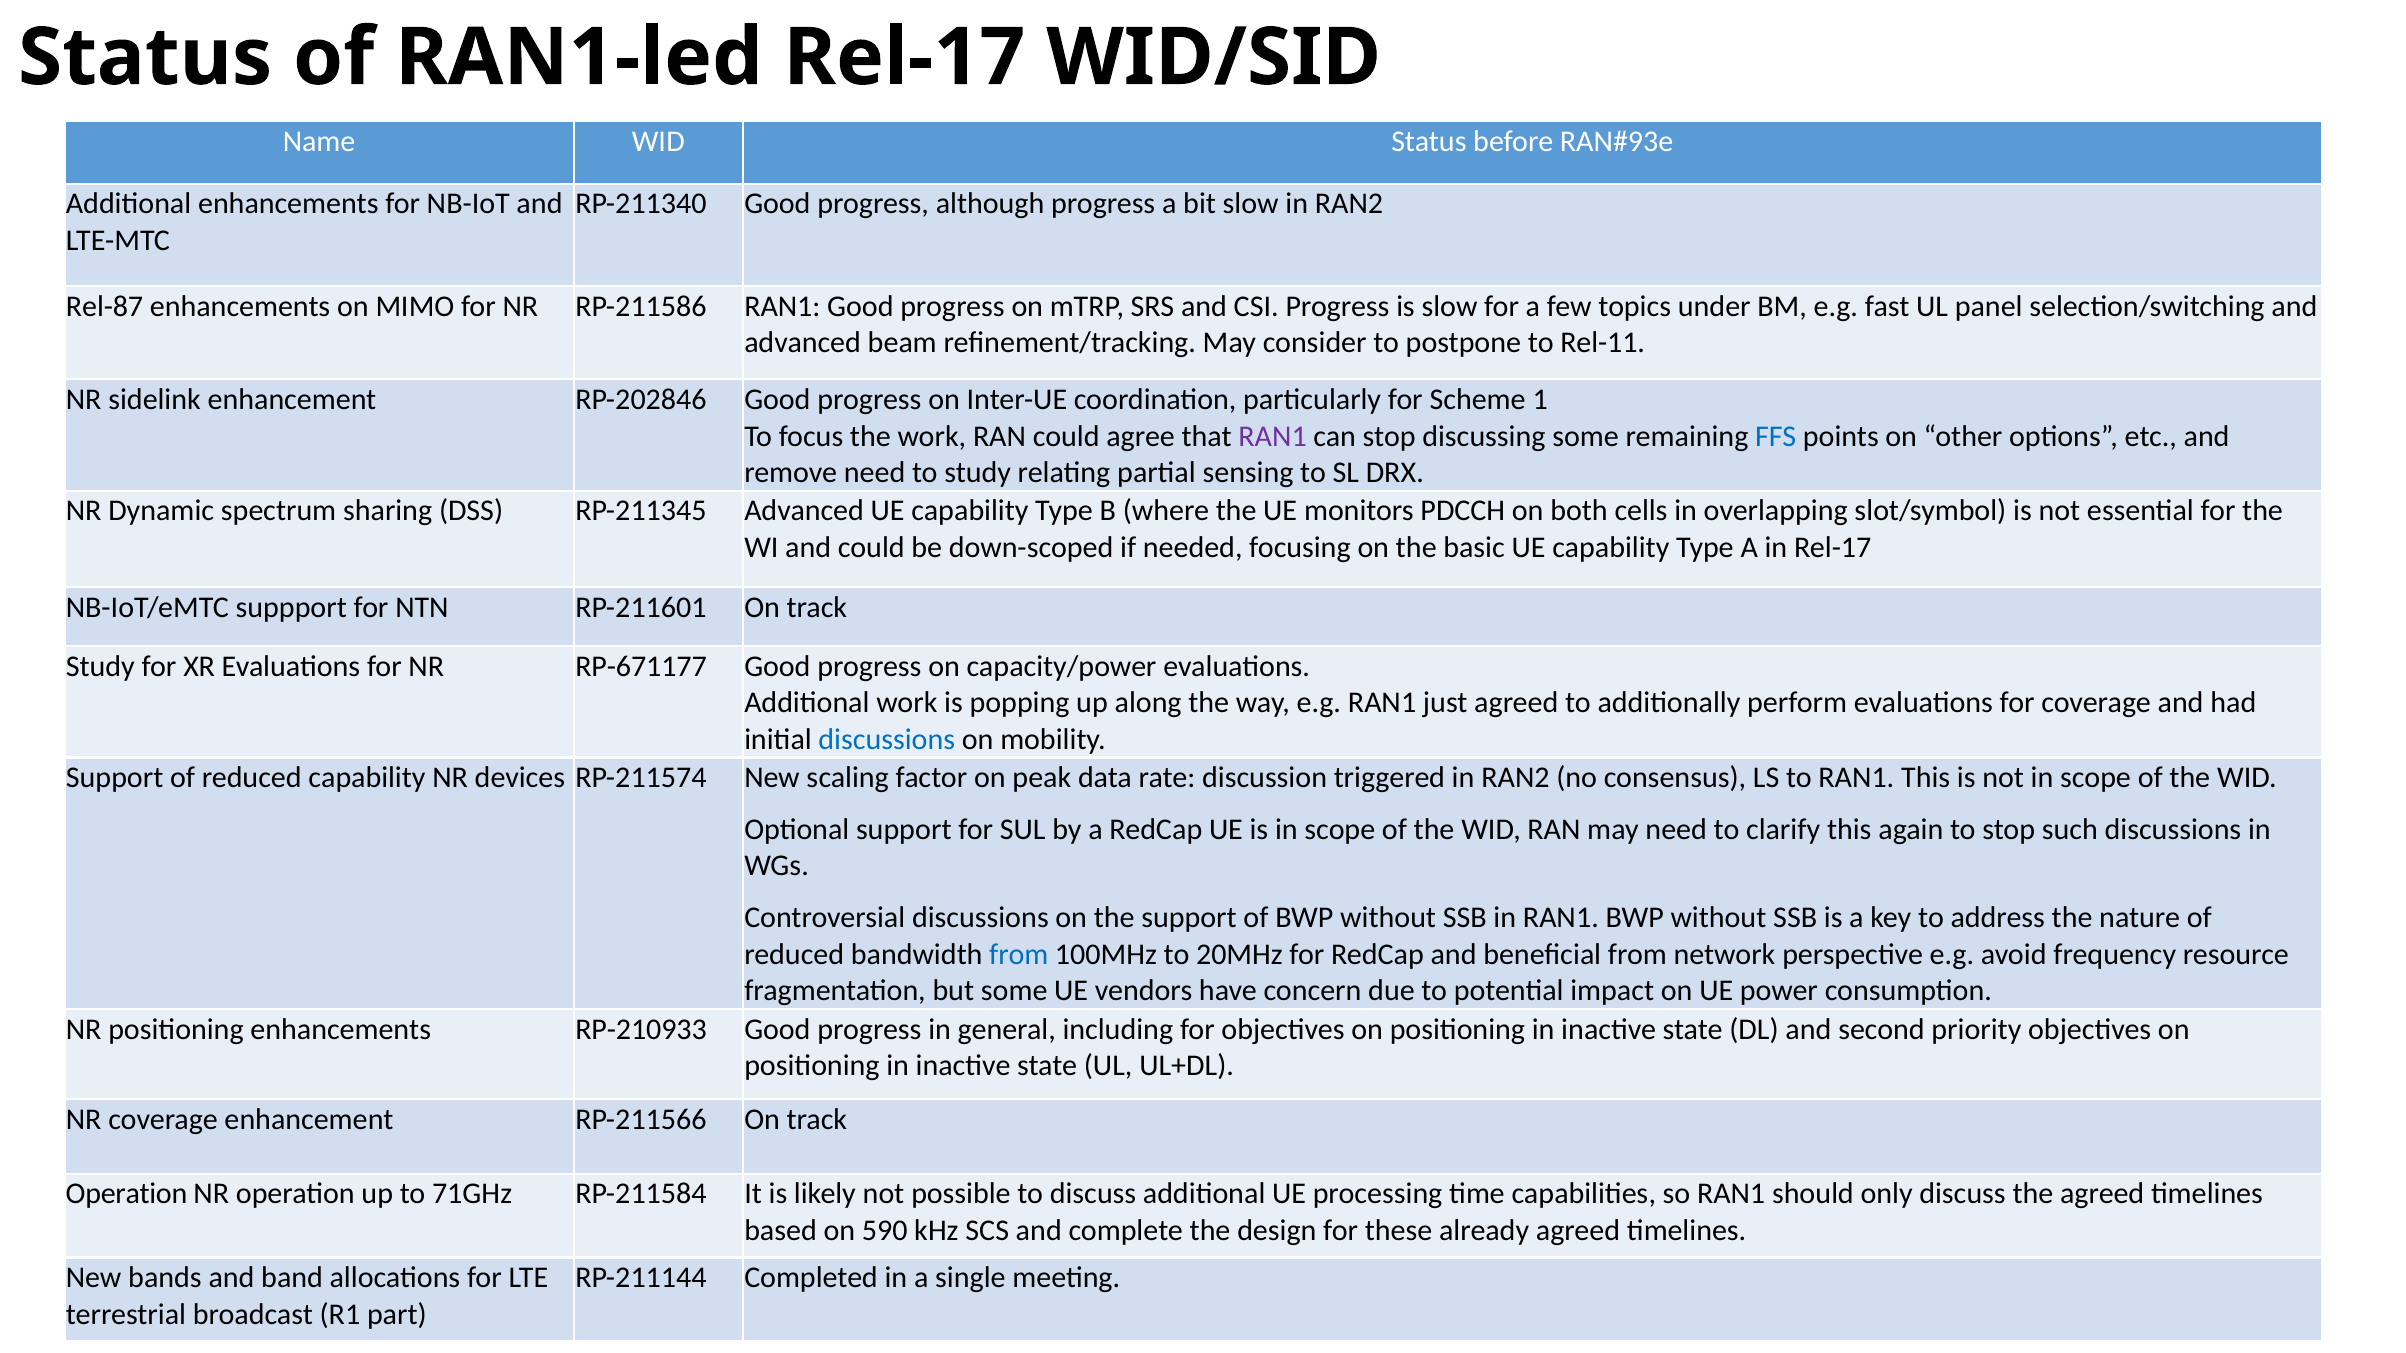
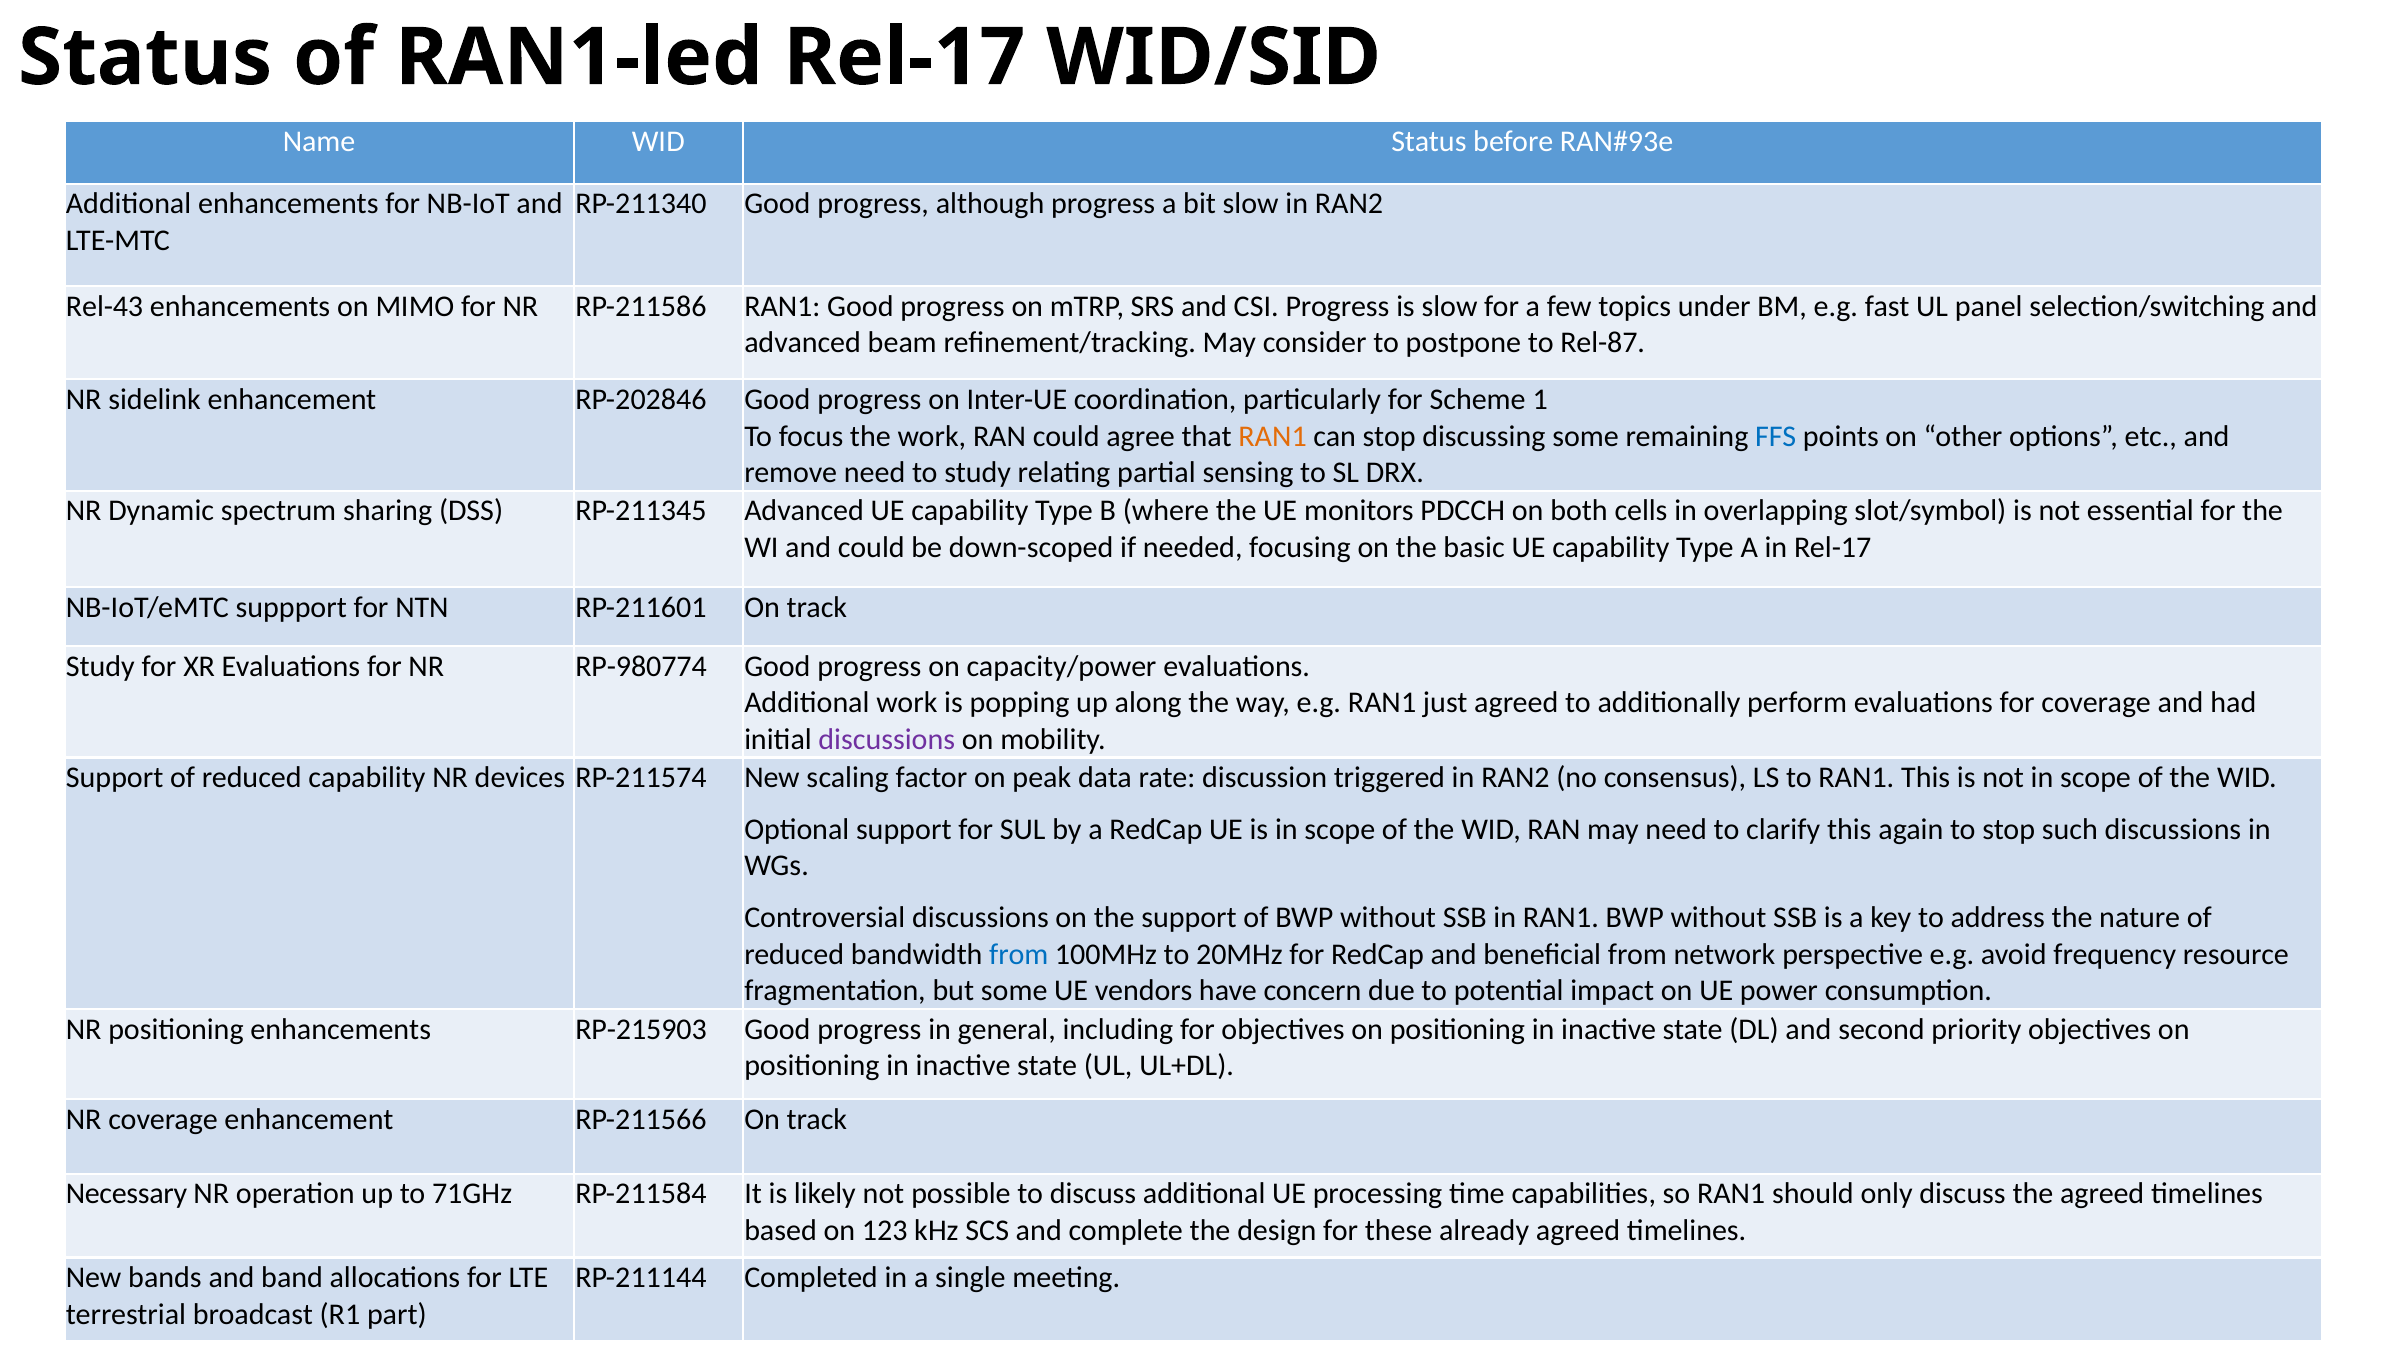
Rel-87: Rel-87 -> Rel-43
Rel-11: Rel-11 -> Rel-87
RAN1 at (1273, 436) colour: purple -> orange
RP-671177: RP-671177 -> RP-980774
discussions at (887, 740) colour: blue -> purple
RP-210933: RP-210933 -> RP-215903
Operation at (126, 1194): Operation -> Necessary
590: 590 -> 123
